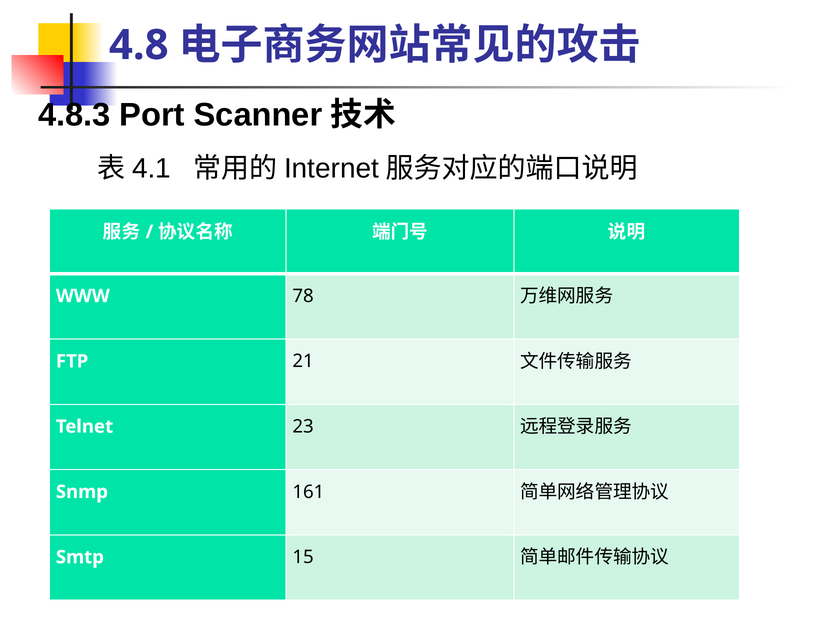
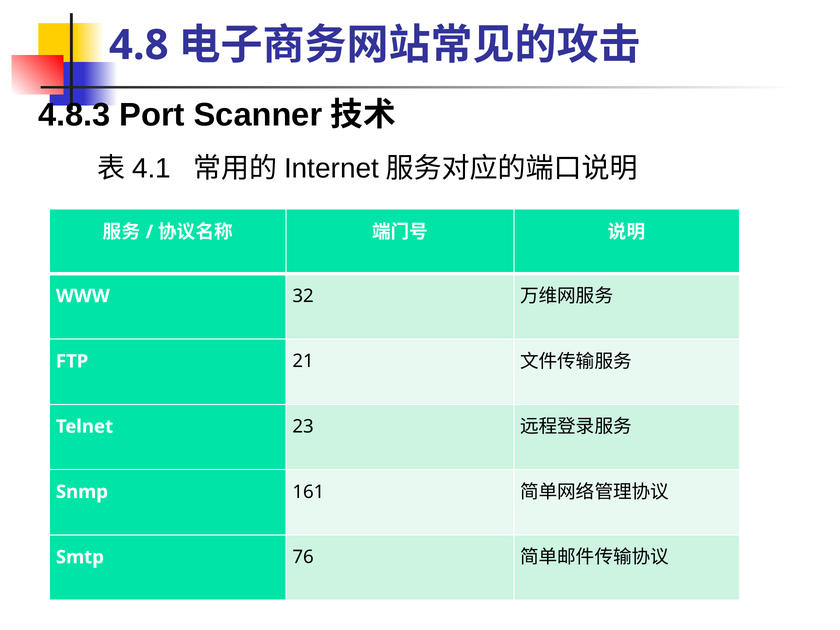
78: 78 -> 32
15: 15 -> 76
